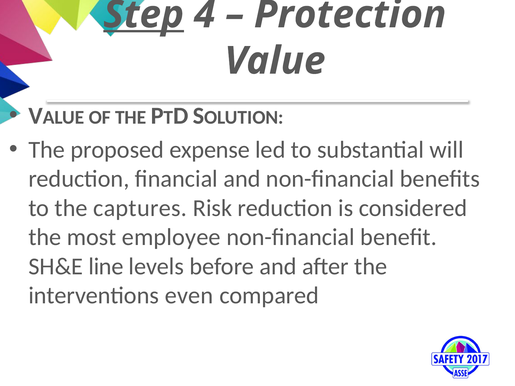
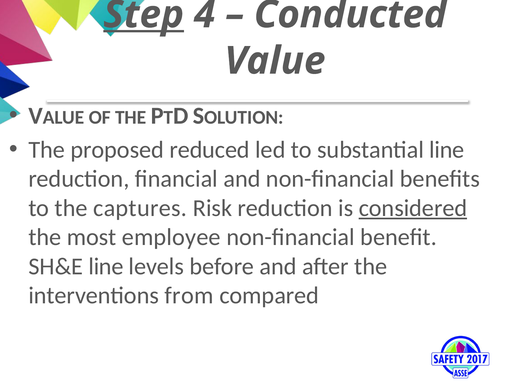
Protection: Protection -> Conducted
expense: expense -> reduced
substantial will: will -> line
considered underline: none -> present
even: even -> from
